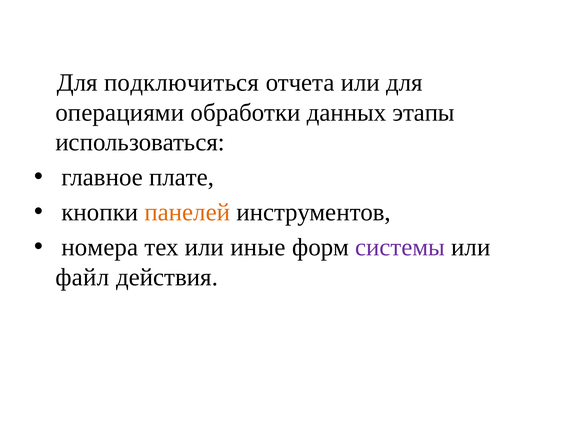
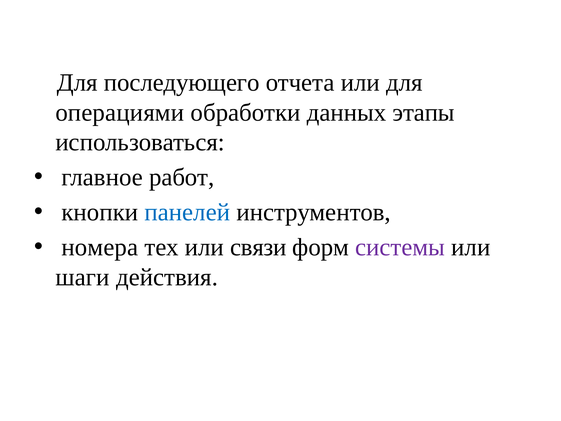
подключиться: подключиться -> последующего
плате: плате -> работ
панелей colour: orange -> blue
иные: иные -> связи
файл: файл -> шаги
